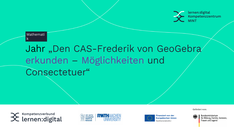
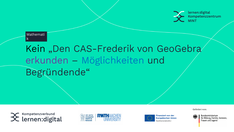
Jahr: Jahr -> Kein
Möglichkeiten colour: purple -> blue
Consectetuer“: Consectetuer“ -> Begründende“
